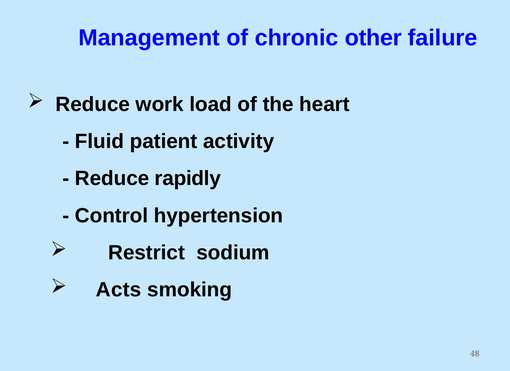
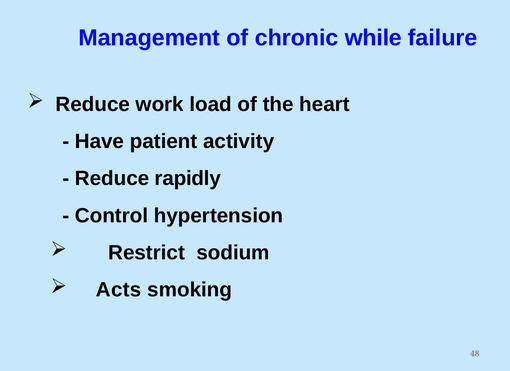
other: other -> while
Fluid: Fluid -> Have
